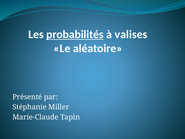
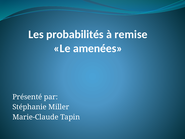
probabilités underline: present -> none
valises: valises -> remise
aléatoire: aléatoire -> amenées
